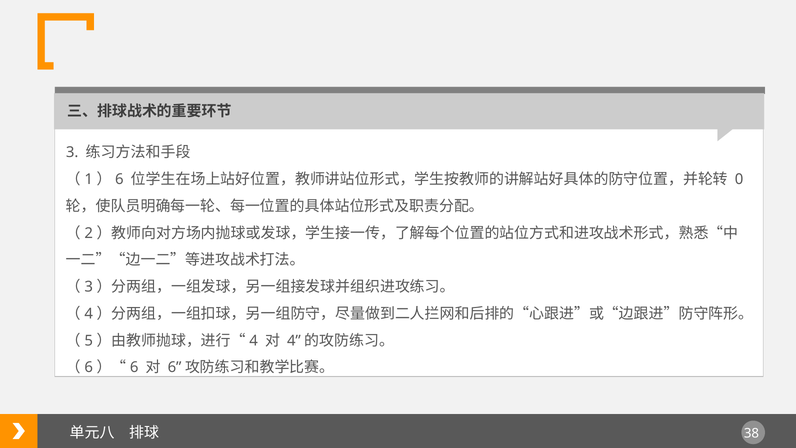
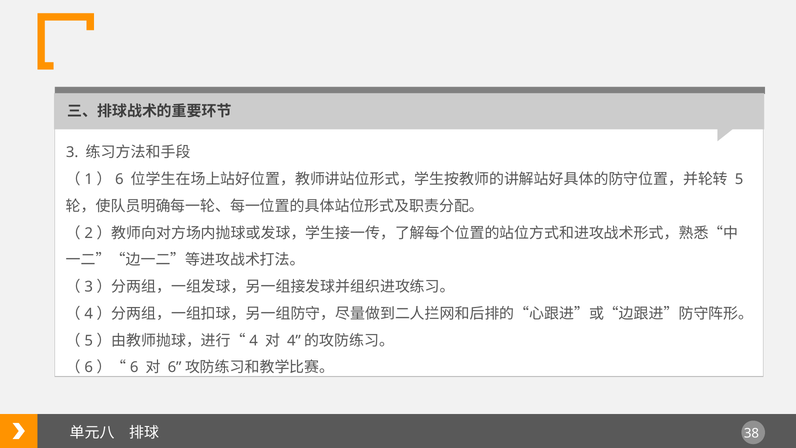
0: 0 -> 5
